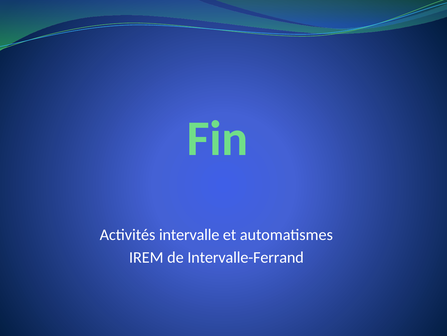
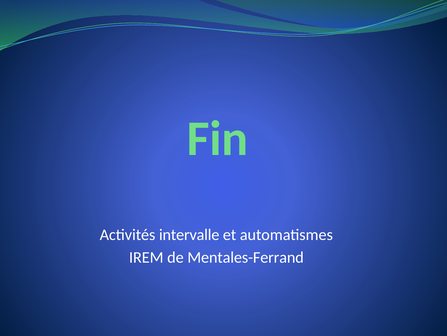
Intervalle-Ferrand: Intervalle-Ferrand -> Mentales-Ferrand
